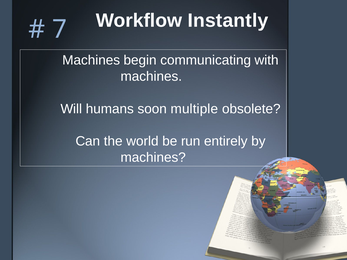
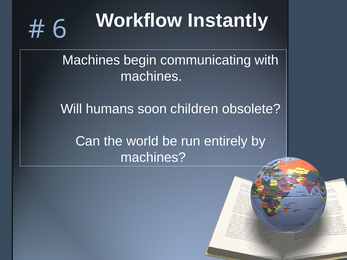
7: 7 -> 6
multiple: multiple -> children
